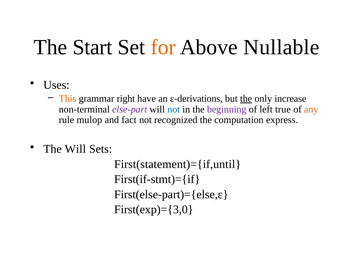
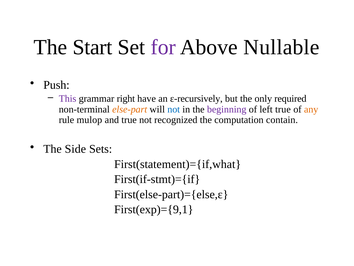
for colour: orange -> purple
Uses: Uses -> Push
This colour: orange -> purple
ε-derivations: ε-derivations -> ε-recursively
the at (246, 98) underline: present -> none
increase: increase -> required
else-part colour: purple -> orange
and fact: fact -> true
express: express -> contain
The Will: Will -> Side
First(statement)={if,until: First(statement)={if,until -> First(statement)={if,what
First(exp)={3,0: First(exp)={3,0 -> First(exp)={9,1
